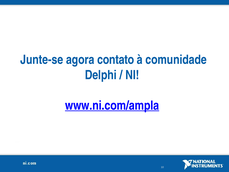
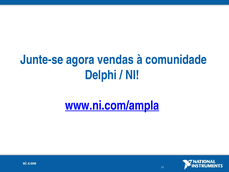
contato: contato -> vendas
